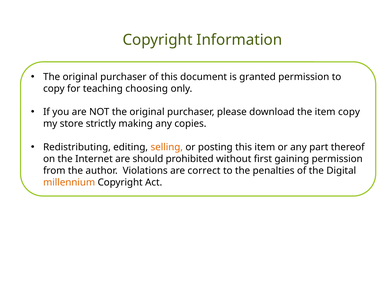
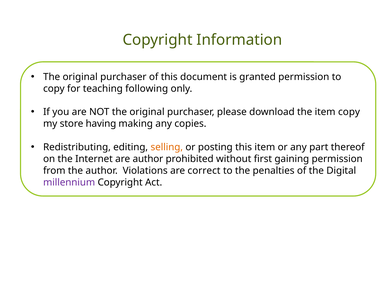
choosing: choosing -> following
strictly: strictly -> having
are should: should -> author
millennium colour: orange -> purple
